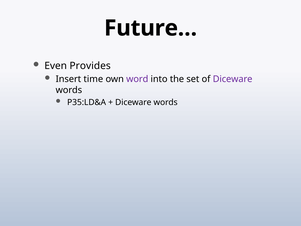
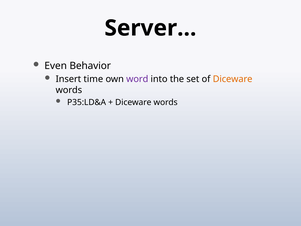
Future…: Future… -> Server…
Provides: Provides -> Behavior
Diceware at (233, 79) colour: purple -> orange
